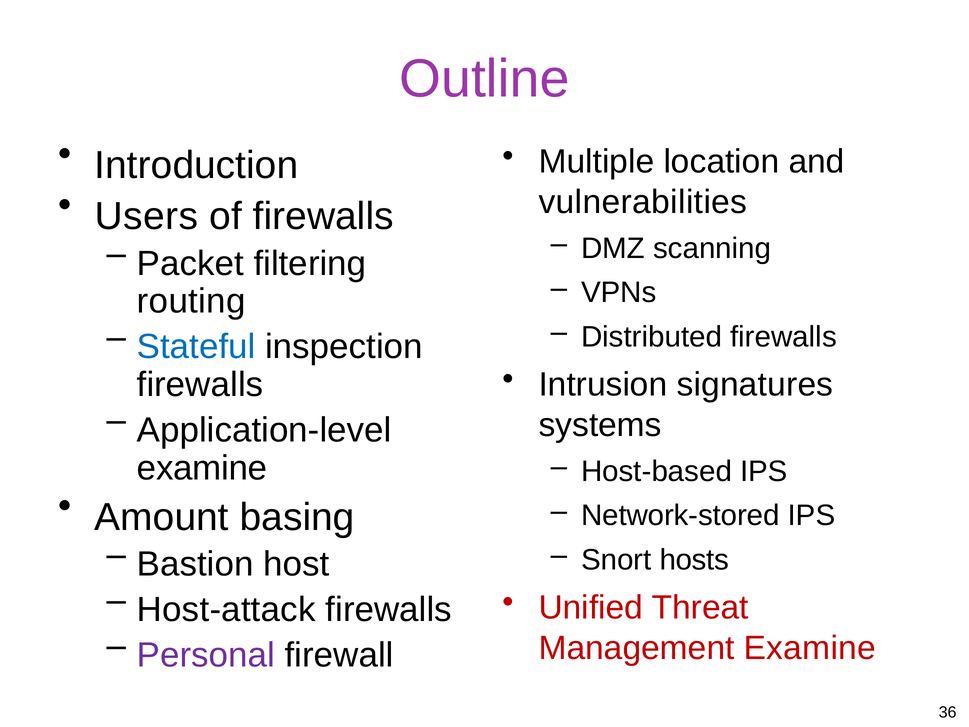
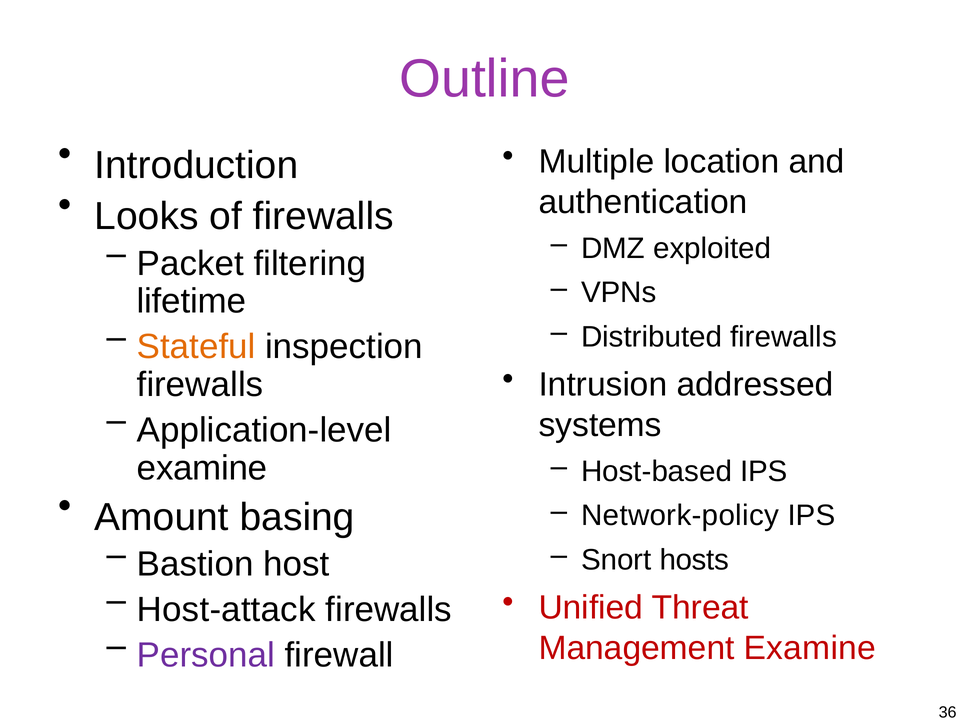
vulnerabilities: vulnerabilities -> authentication
Users: Users -> Looks
scanning: scanning -> exploited
routing: routing -> lifetime
Stateful colour: blue -> orange
signatures: signatures -> addressed
Network-stored: Network-stored -> Network-policy
